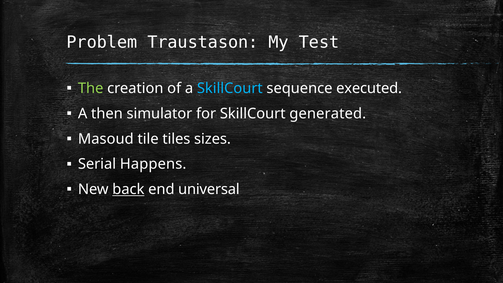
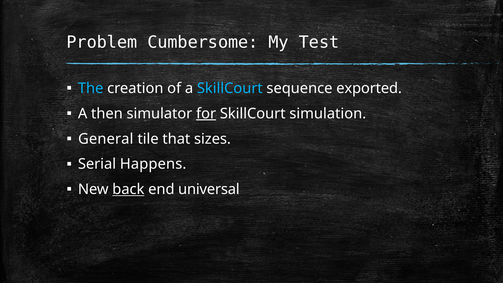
Traustason: Traustason -> Cumbersome
The colour: light green -> light blue
executed: executed -> exported
for underline: none -> present
generated: generated -> simulation
Masoud: Masoud -> General
tiles: tiles -> that
